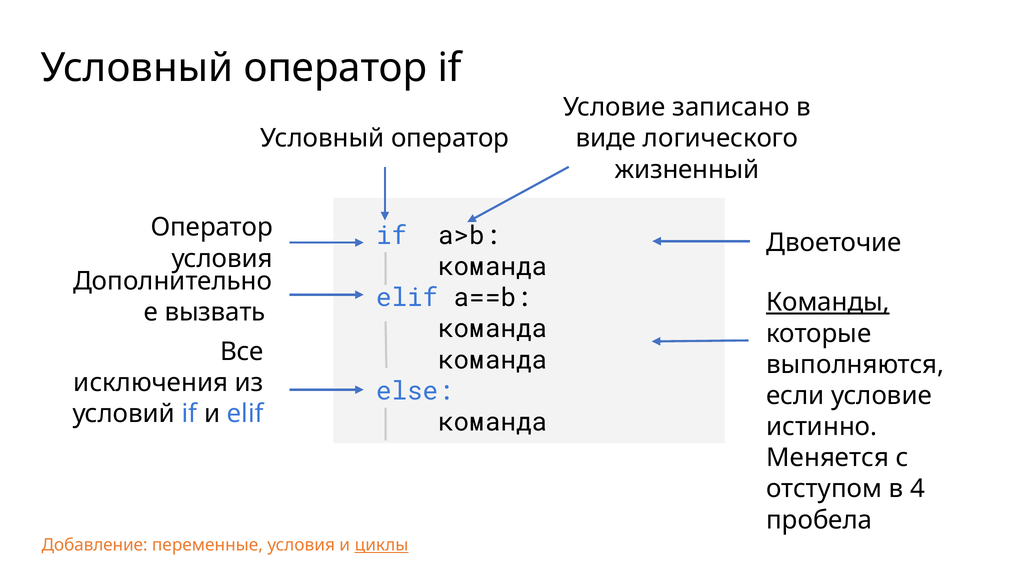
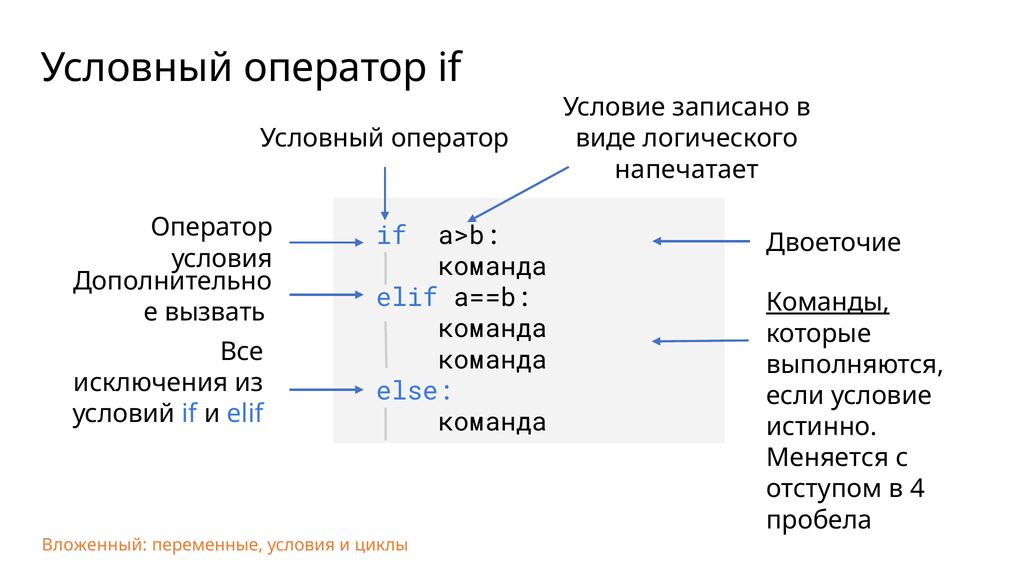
жизненный: жизненный -> напечатает
Добавление: Добавление -> Вложенный
циклы underline: present -> none
